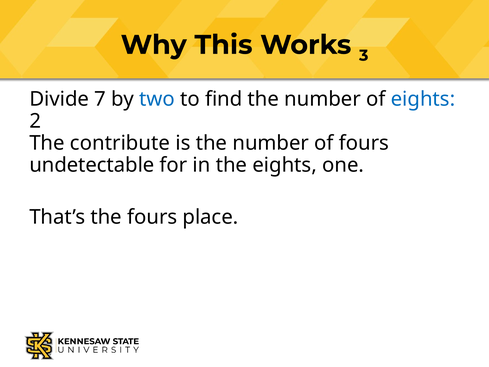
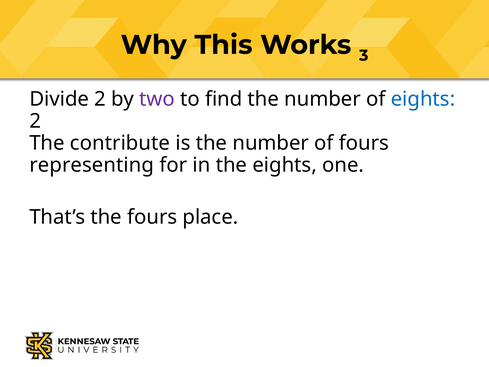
Divide 7: 7 -> 2
two colour: blue -> purple
undetectable: undetectable -> representing
